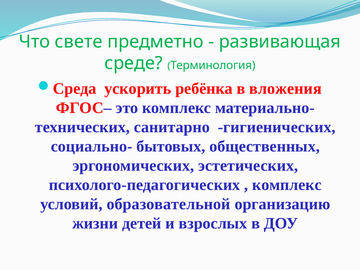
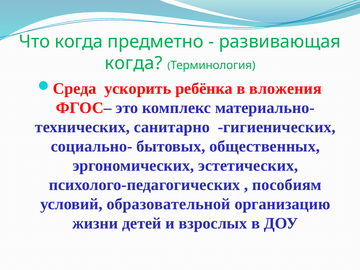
Что свете: свете -> когда
среде at (134, 63): среде -> когда
комплекс at (287, 185): комплекс -> пособиям
